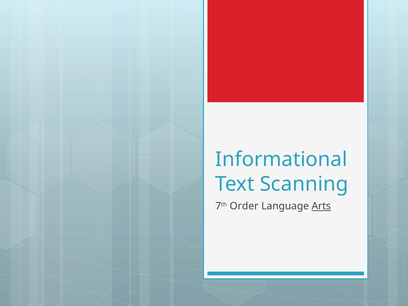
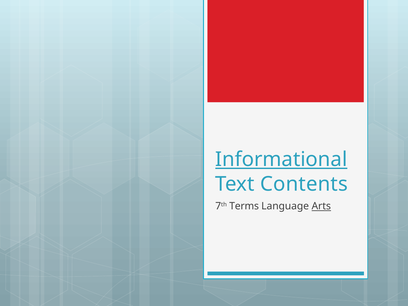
Informational underline: none -> present
Scanning: Scanning -> Contents
Order: Order -> Terms
